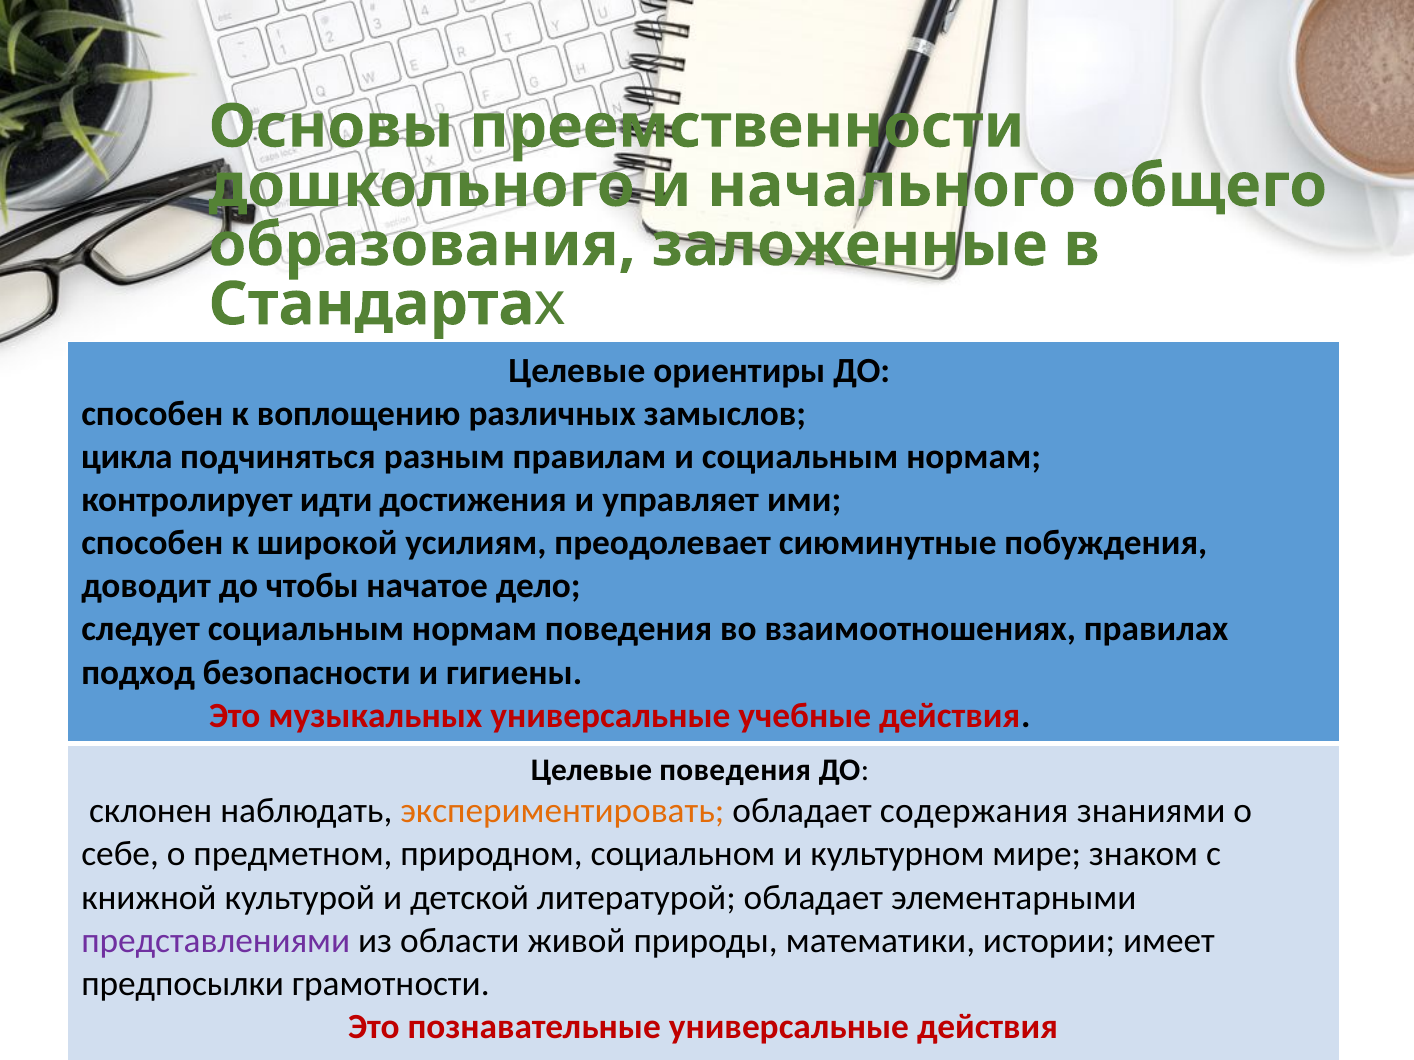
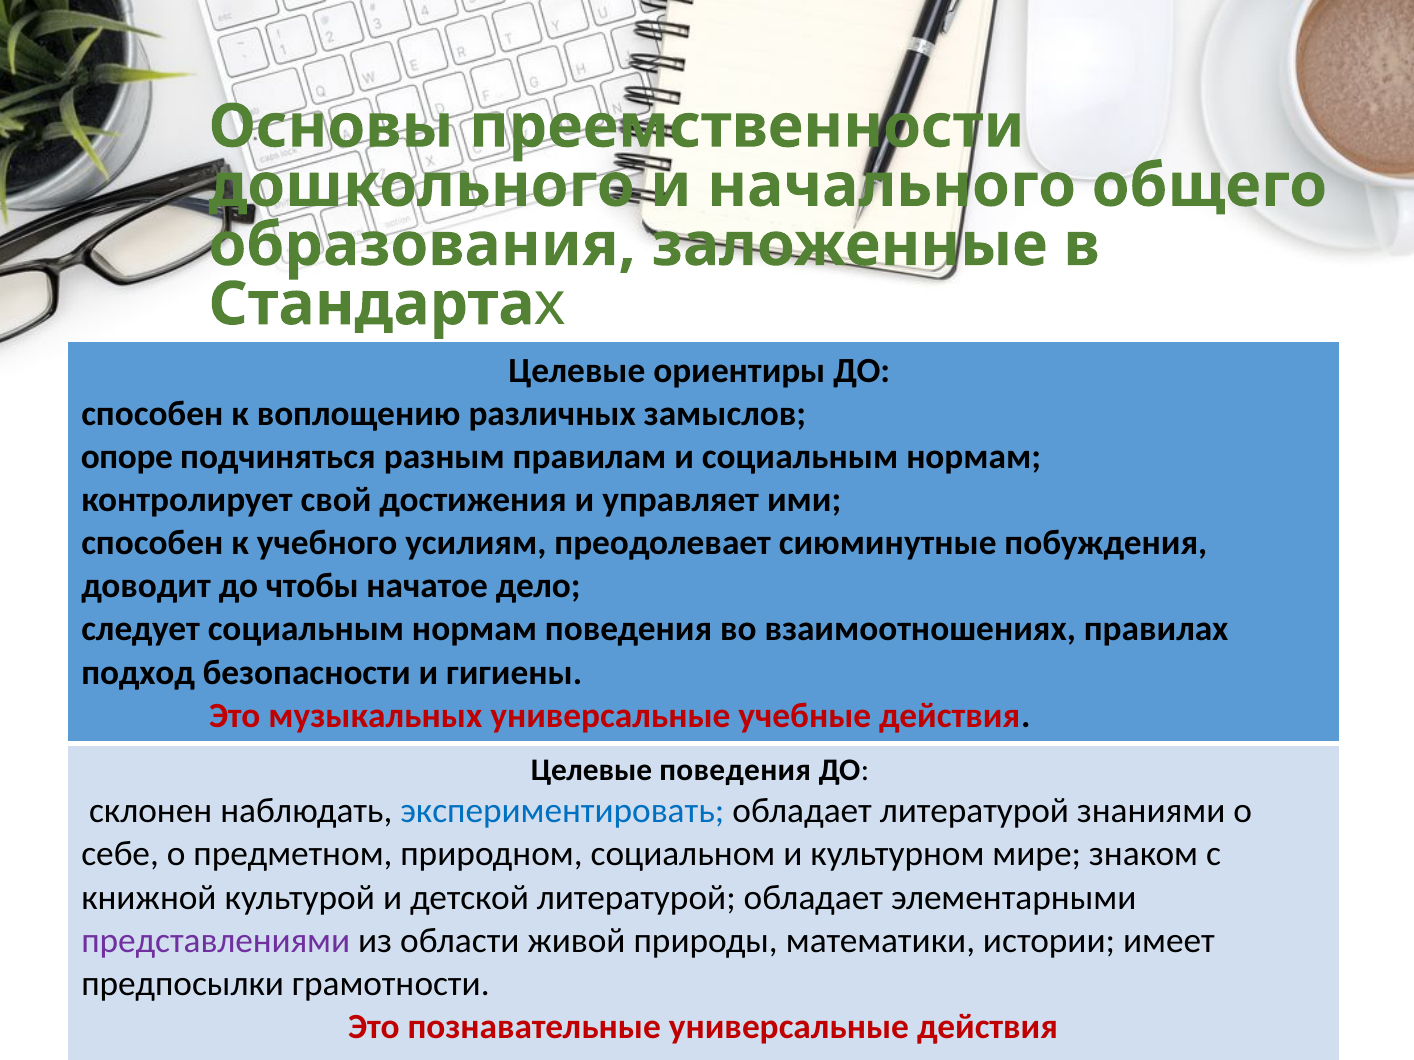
цикла: цикла -> опоре
идти: идти -> свой
широкой: широкой -> учебного
экспериментировать colour: orange -> blue
обладает содержания: содержания -> литературой
